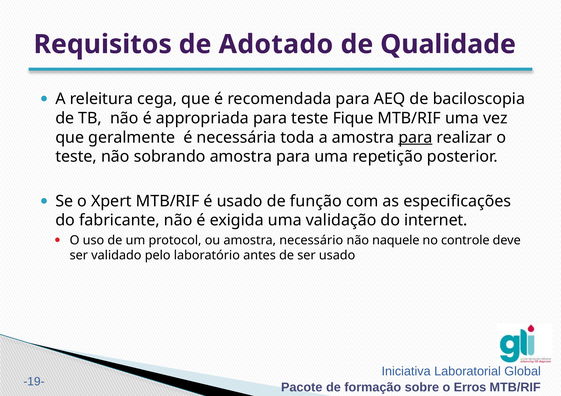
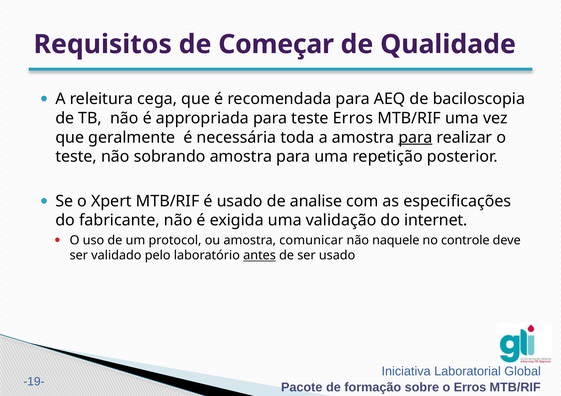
Adotado: Adotado -> Começar
teste Fique: Fique -> Erros
função: função -> analise
necessário: necessário -> comunicar
antes underline: none -> present
